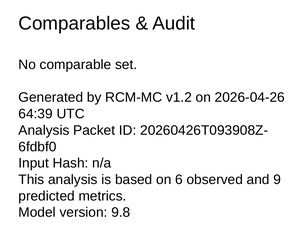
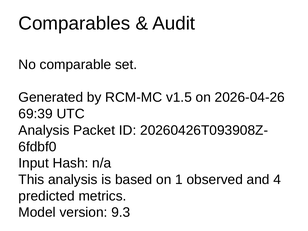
v1.2: v1.2 -> v1.5
64:39: 64:39 -> 69:39
6: 6 -> 1
9: 9 -> 4
9.8: 9.8 -> 9.3
